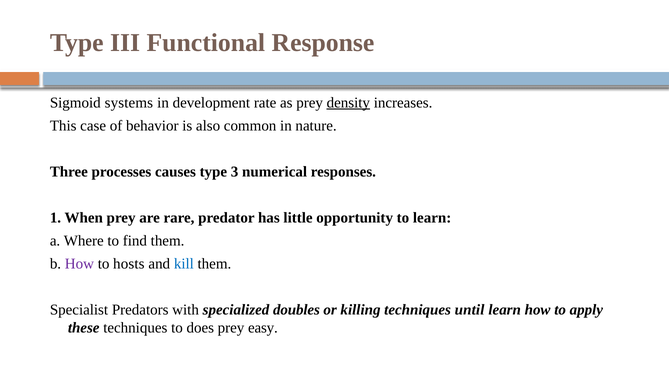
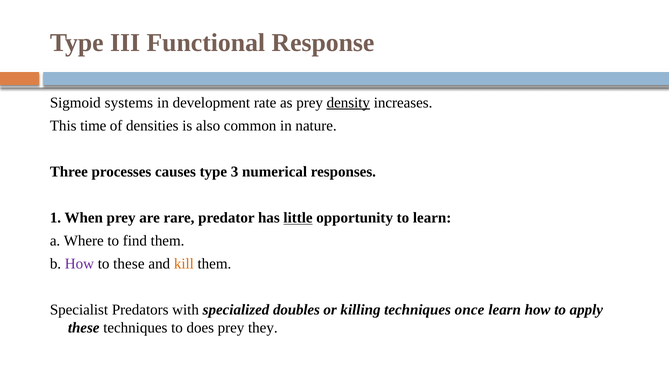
case: case -> time
behavior: behavior -> densities
little underline: none -> present
to hosts: hosts -> these
kill colour: blue -> orange
until: until -> once
easy: easy -> they
